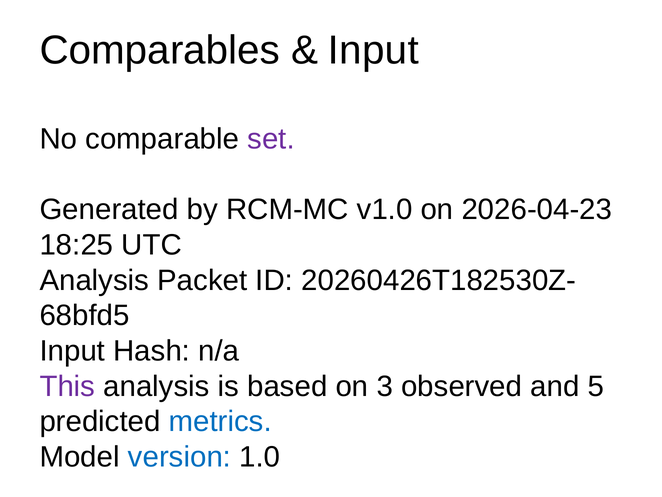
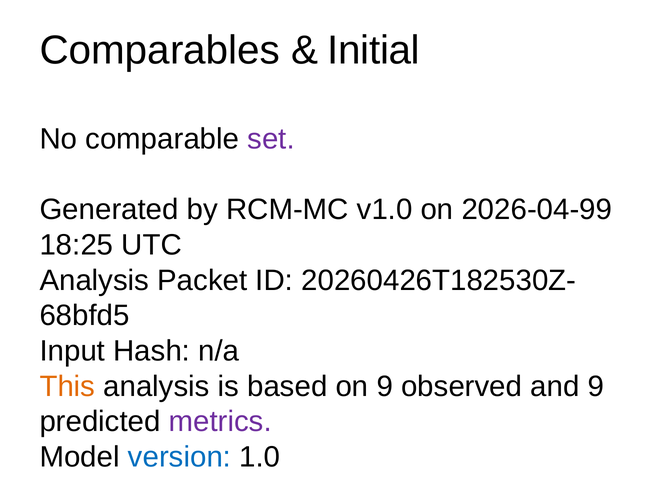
Input at (373, 50): Input -> Initial
2026-04-23: 2026-04-23 -> 2026-04-99
This colour: purple -> orange
on 3: 3 -> 9
and 5: 5 -> 9
metrics colour: blue -> purple
